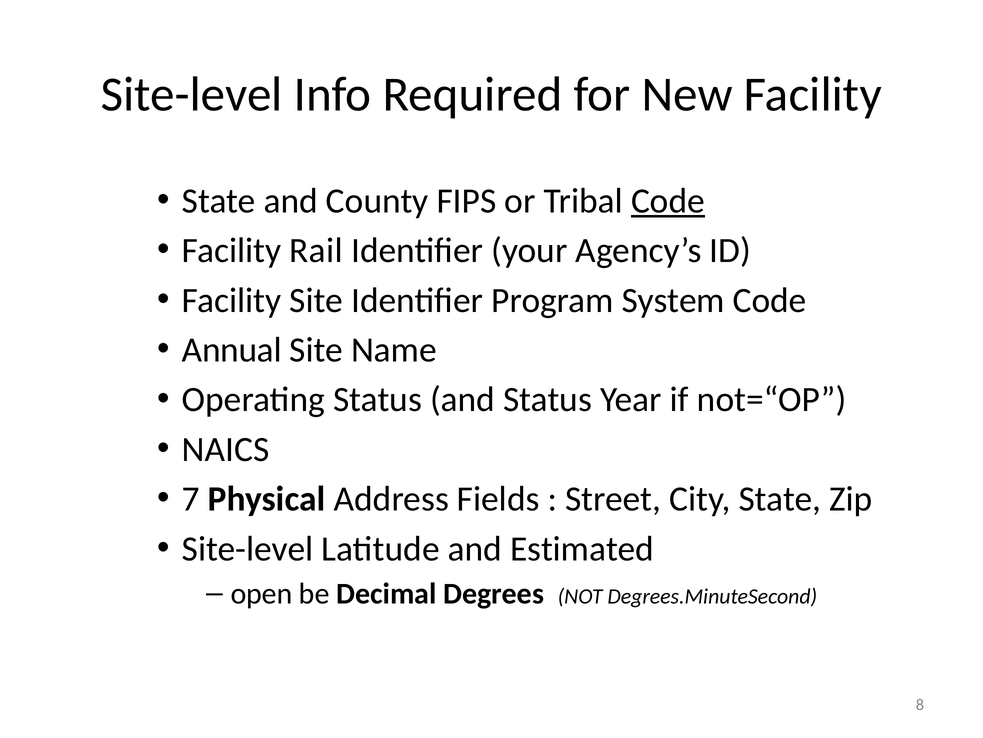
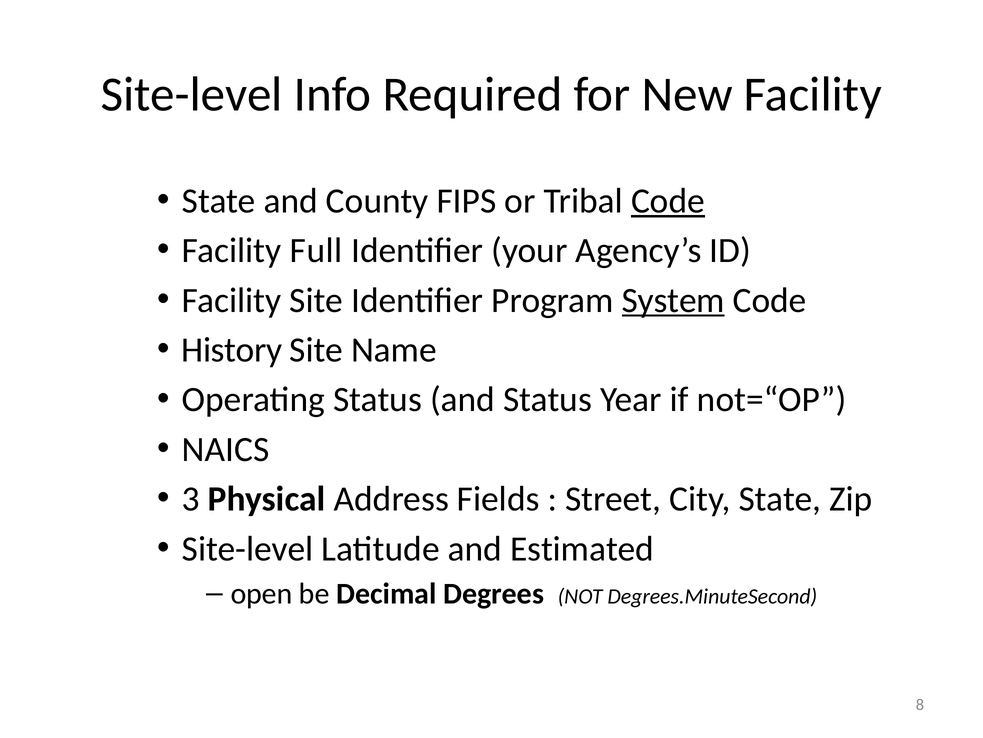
Rail: Rail -> Full
System underline: none -> present
Annual: Annual -> History
7: 7 -> 3
